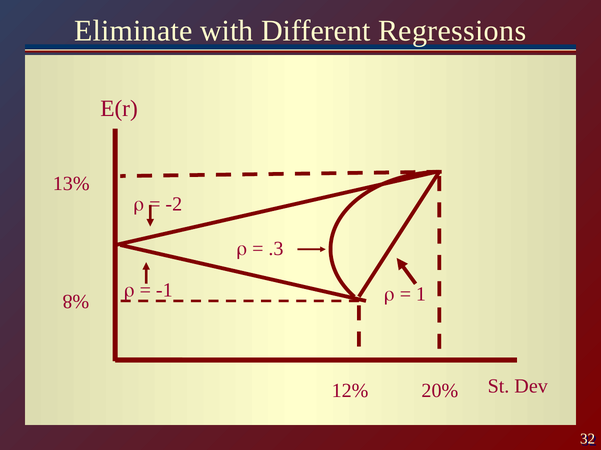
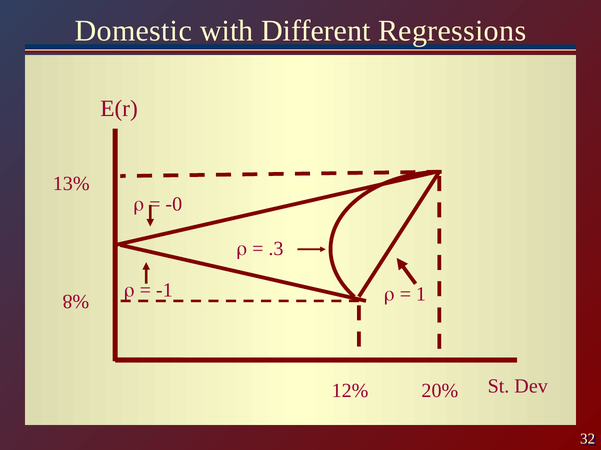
Eliminate: Eliminate -> Domestic
-2: -2 -> -0
